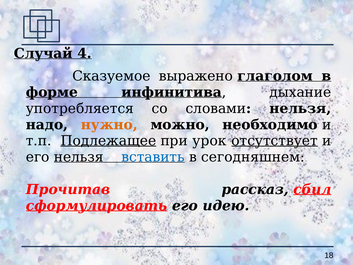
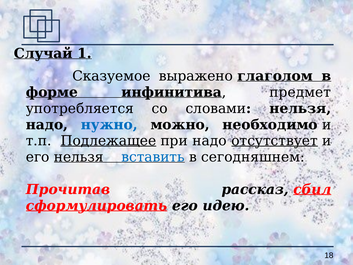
4: 4 -> 1
дыхание: дыхание -> предмет
нужно colour: orange -> blue
при урок: урок -> надо
